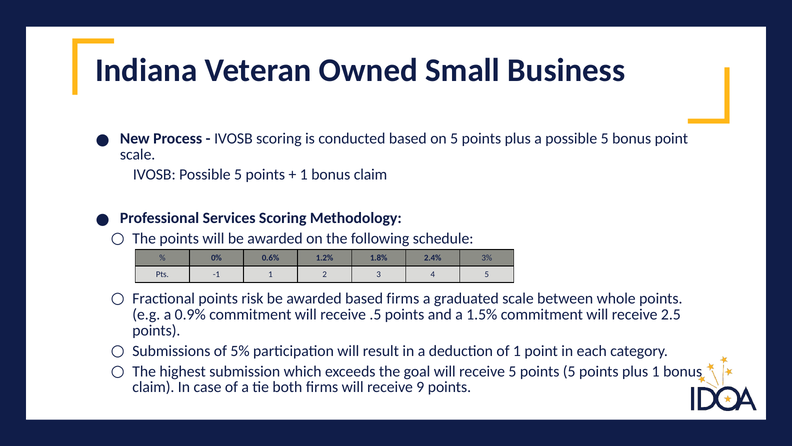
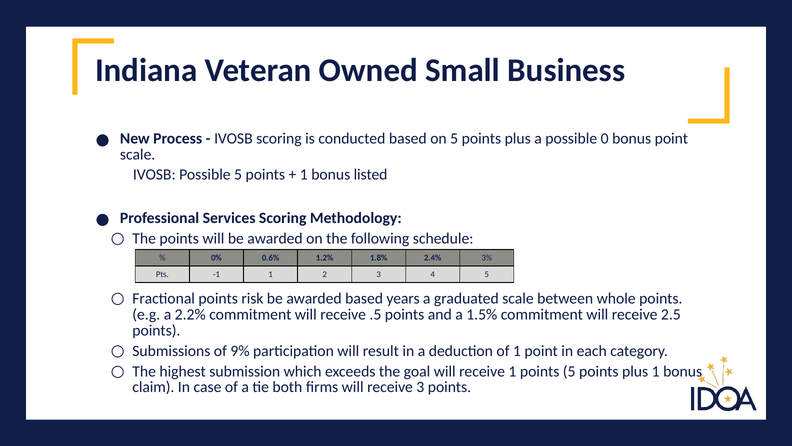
a possible 5: 5 -> 0
claim at (371, 175): claim -> listed
based firms: firms -> years
0.9%: 0.9% -> 2.2%
5%: 5% -> 9%
receive 5: 5 -> 1
receive 9: 9 -> 3
